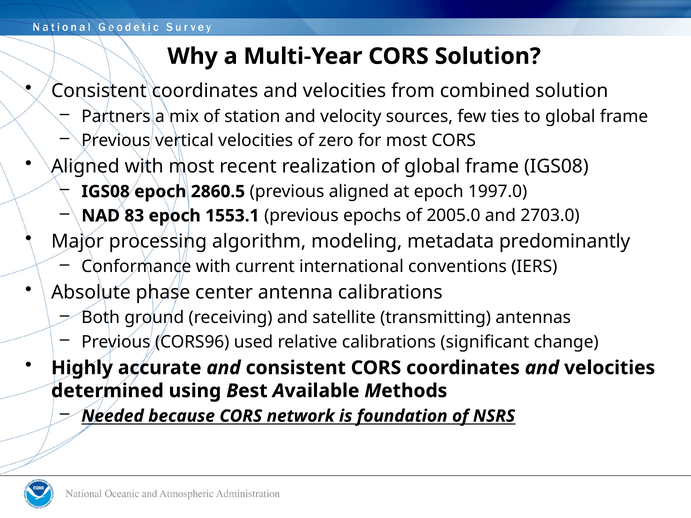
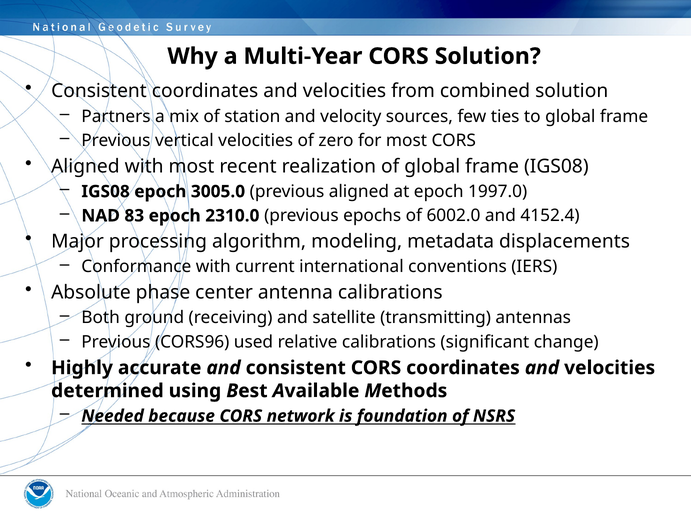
2860.5: 2860.5 -> 3005.0
1553.1: 1553.1 -> 2310.0
2005.0: 2005.0 -> 6002.0
2703.0: 2703.0 -> 4152.4
predominantly: predominantly -> displacements
